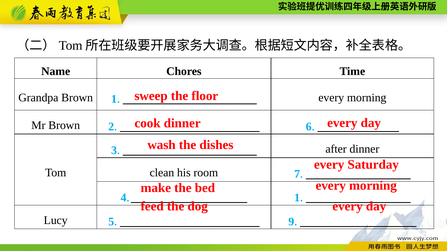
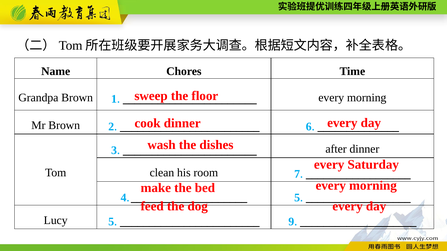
1 at (297, 198): 1 -> 5
